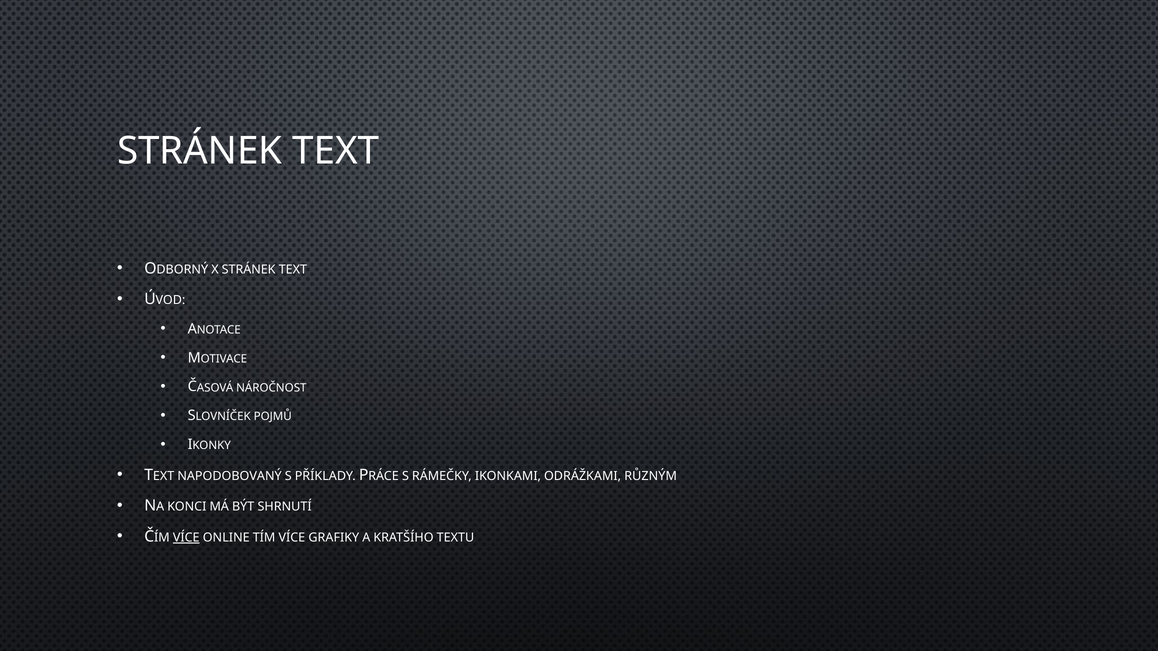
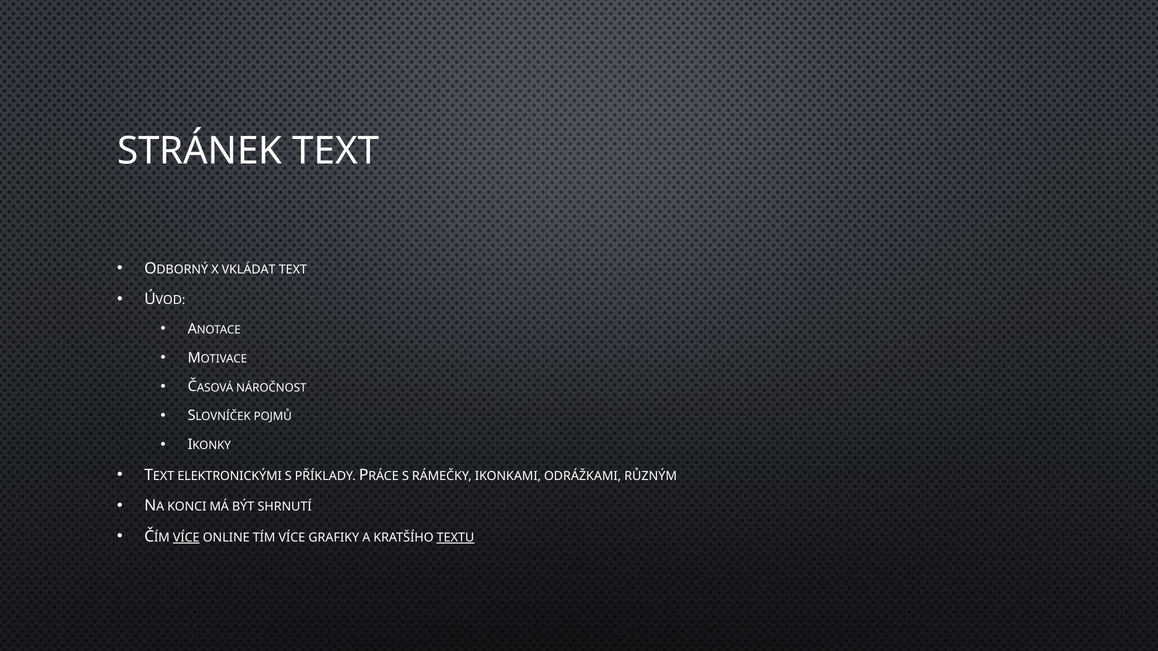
X STRÁNEK: STRÁNEK -> VKLÁDAT
NAPODOBOVANÝ: NAPODOBOVANÝ -> ELEKTRONICKÝMI
TEXTU underline: none -> present
